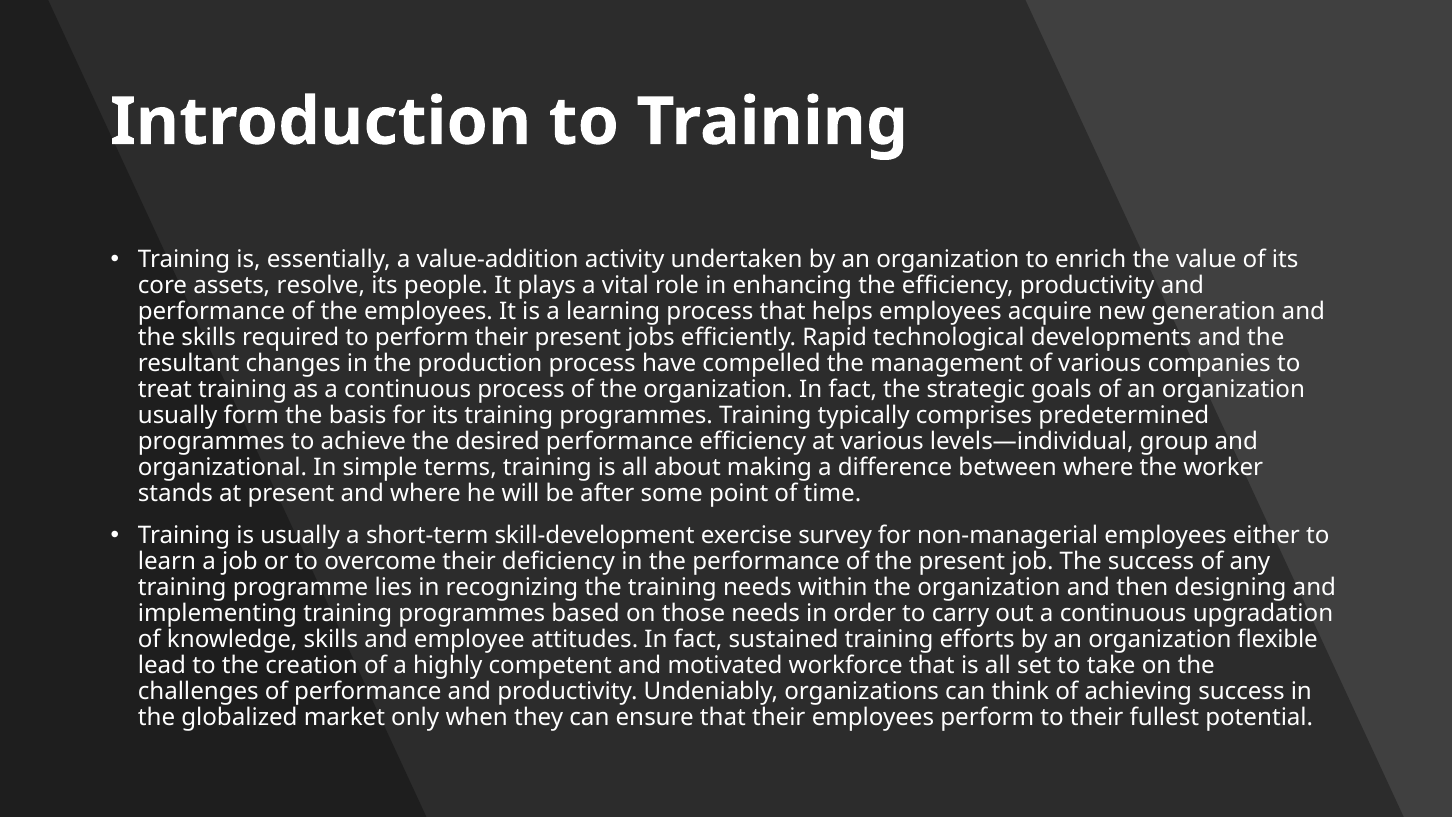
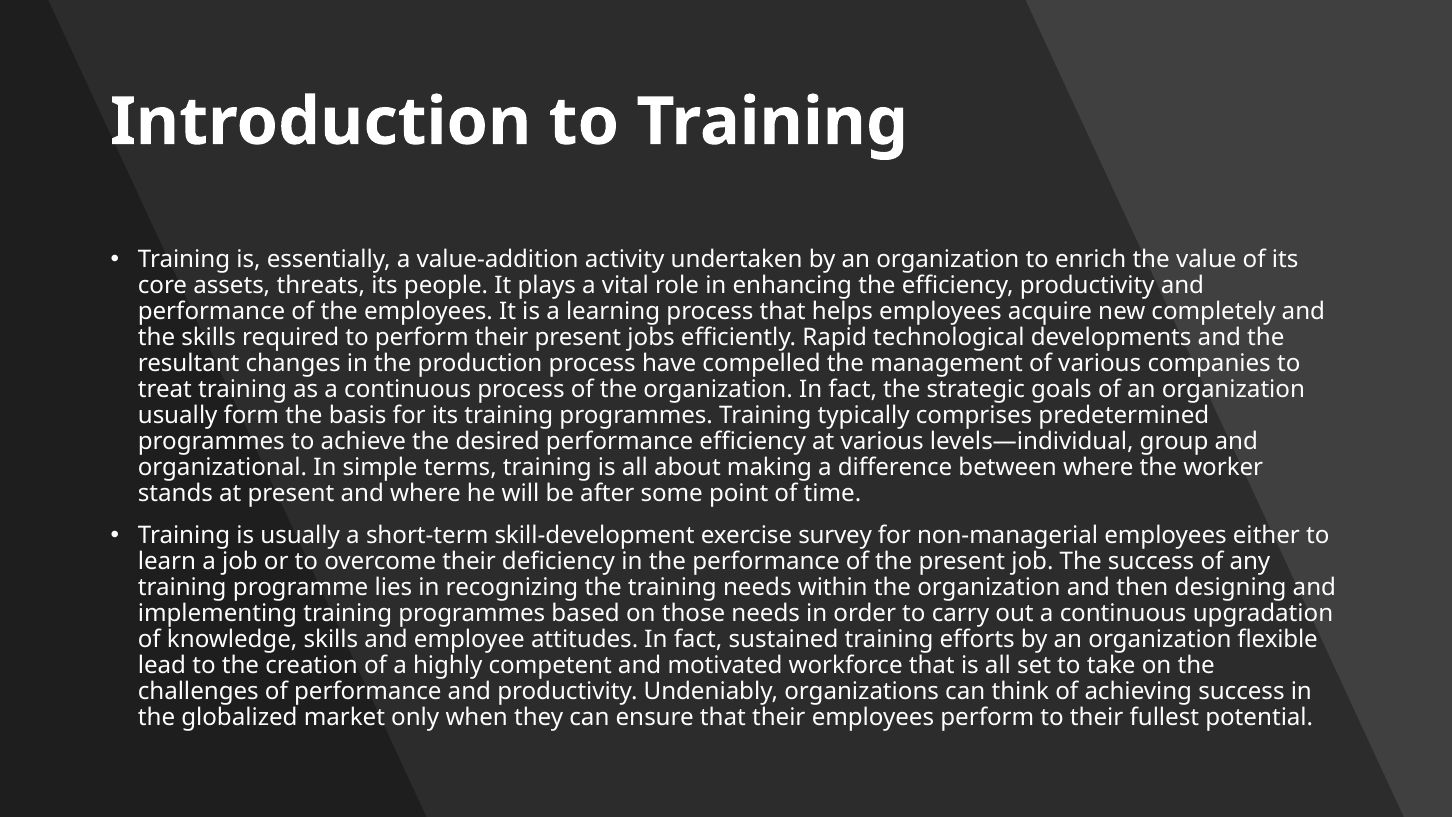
resolve: resolve -> threats
generation: generation -> completely
